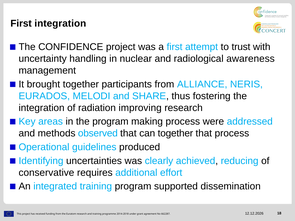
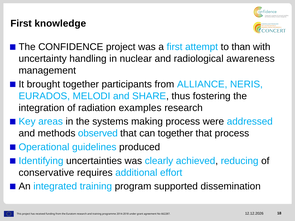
First integration: integration -> knowledge
trust: trust -> than
improving: improving -> examples
the program: program -> systems
